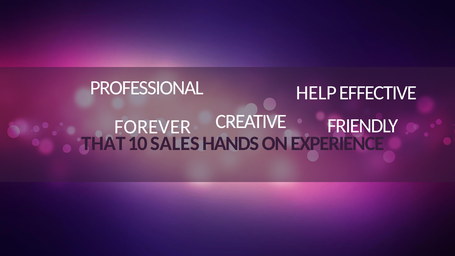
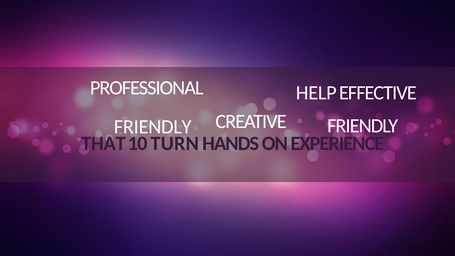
FOREVER at (153, 127): FOREVER -> FRIENDLY
SALES: SALES -> TURN
